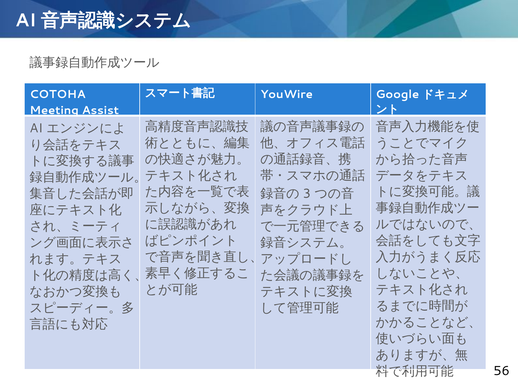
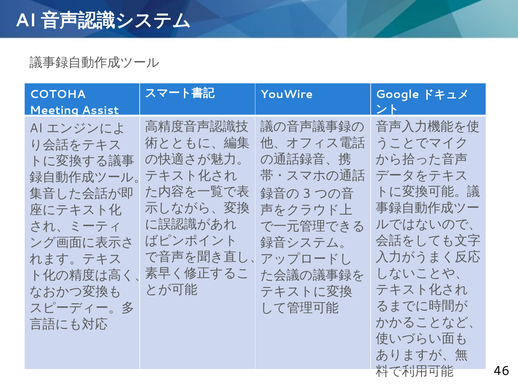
56: 56 -> 46
